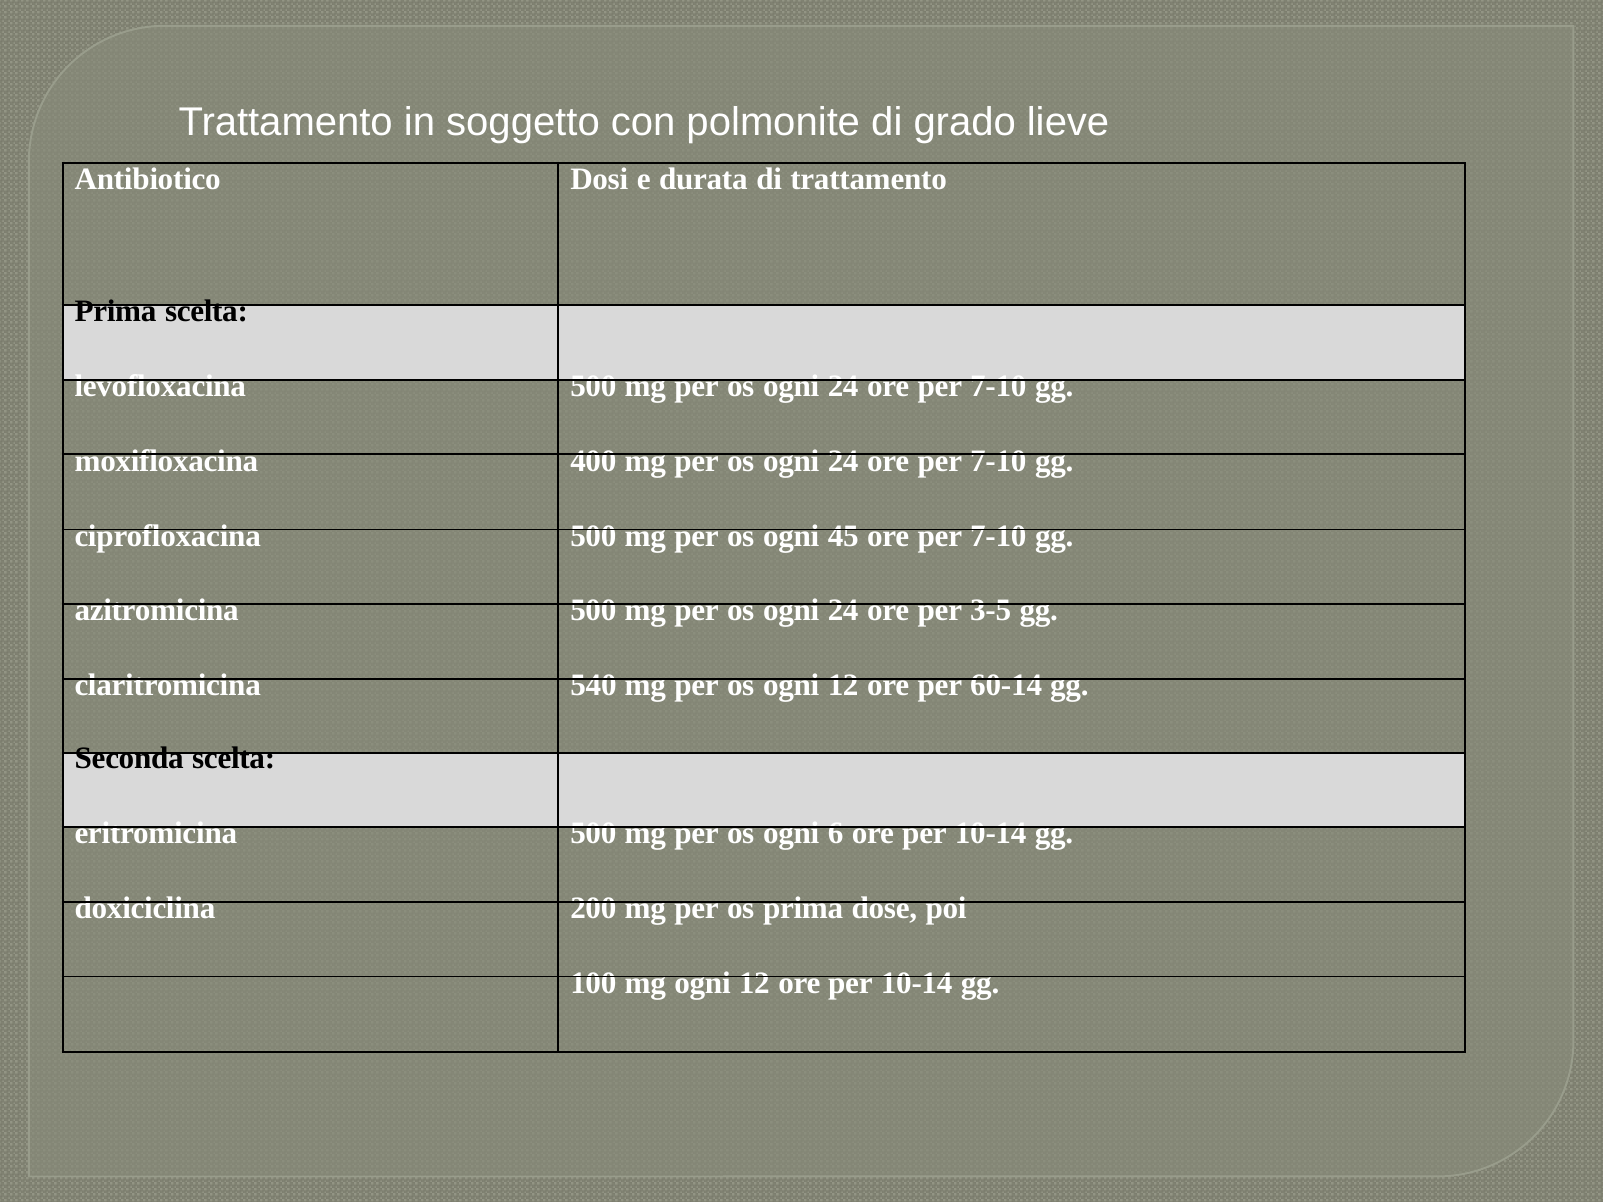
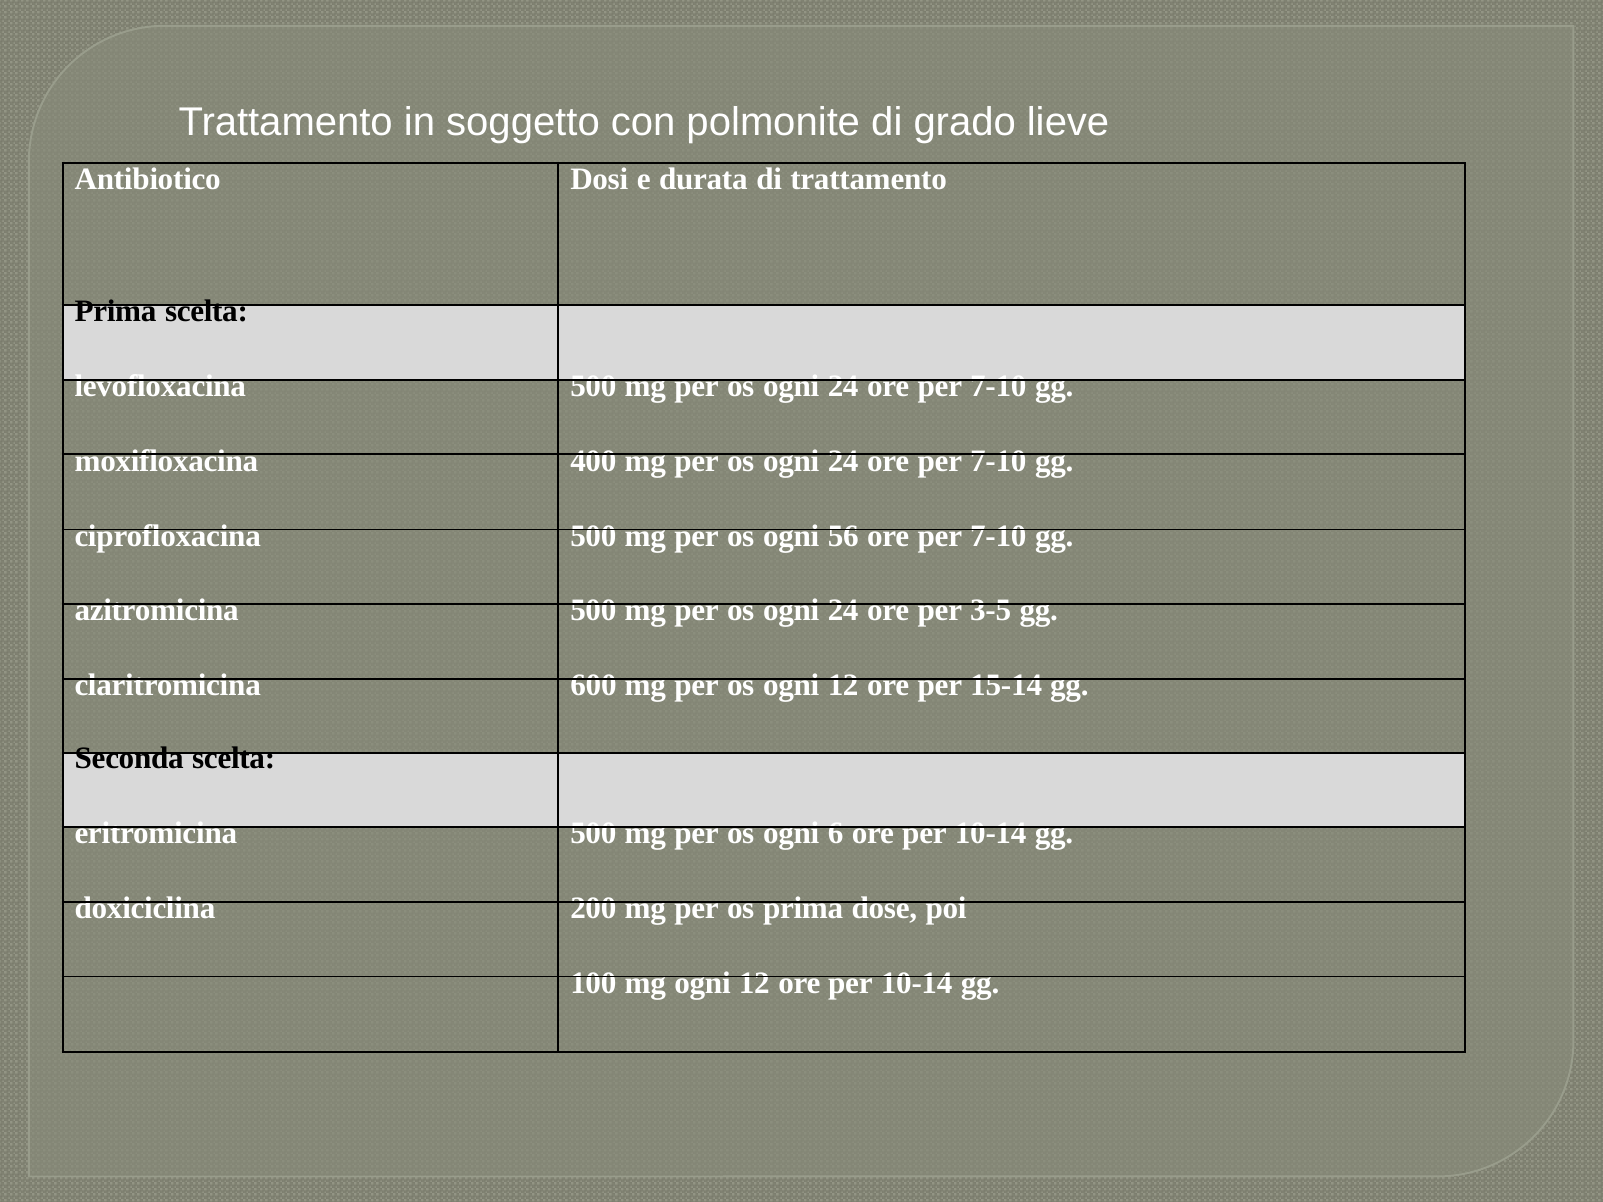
45: 45 -> 56
540: 540 -> 600
60-14: 60-14 -> 15-14
